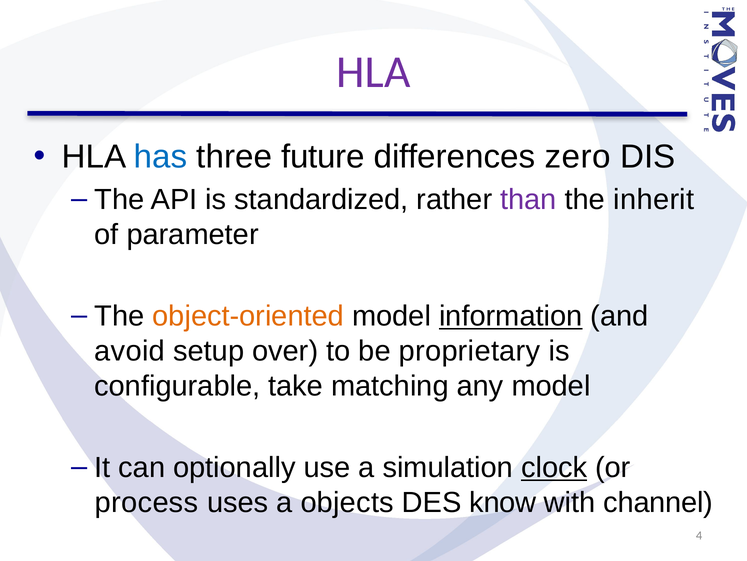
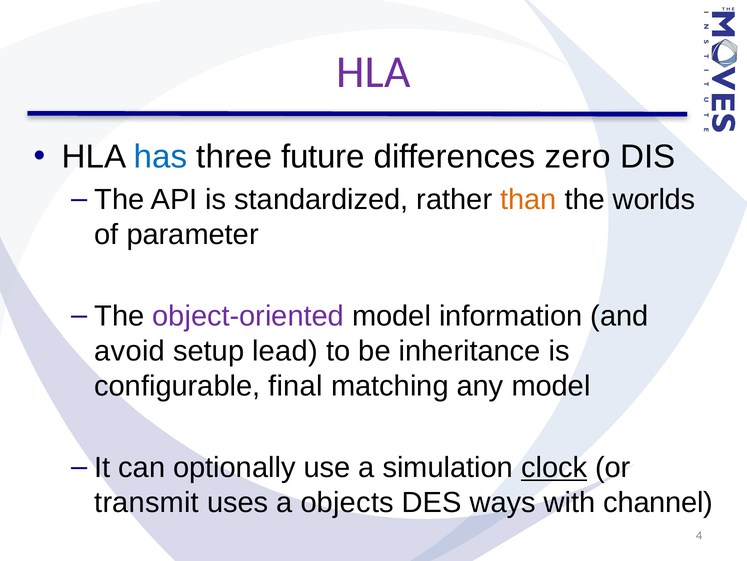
than colour: purple -> orange
inherit: inherit -> worlds
object-oriented colour: orange -> purple
information underline: present -> none
over: over -> lead
proprietary: proprietary -> inheritance
take: take -> final
process: process -> transmit
know: know -> ways
